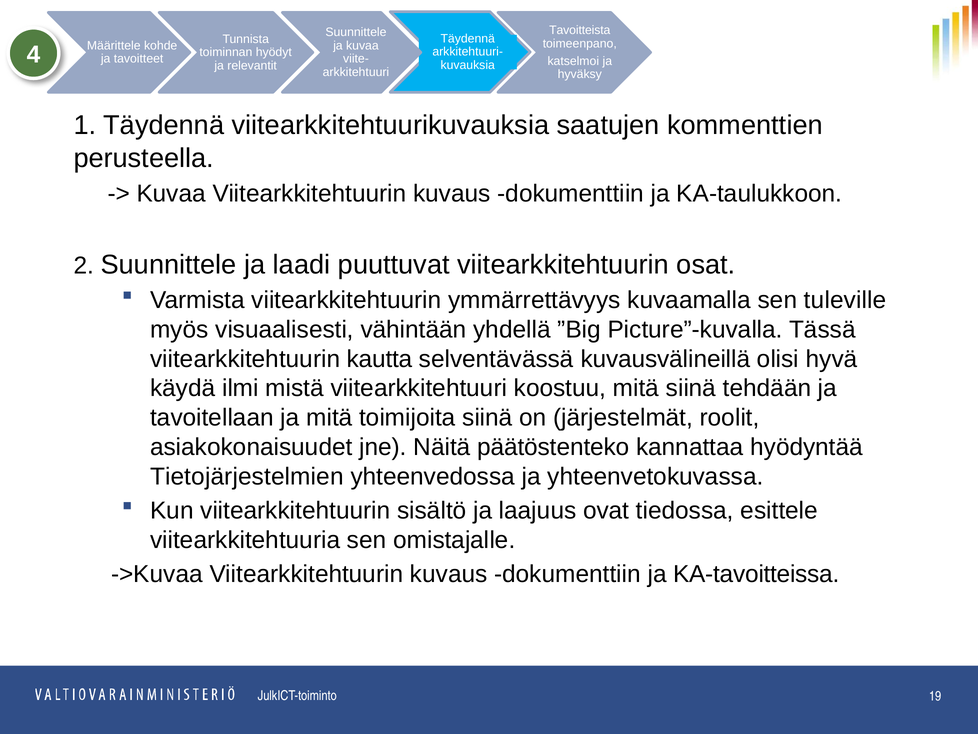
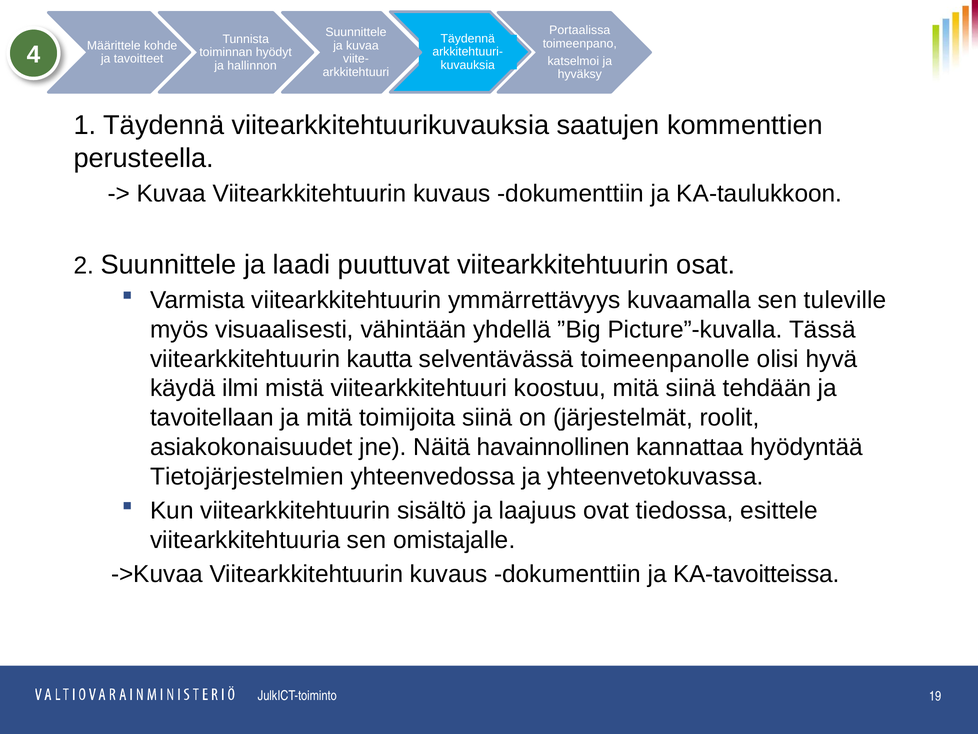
Tavoitteista: Tavoitteista -> Portaalissa
relevantit: relevantit -> hallinnon
kuvausvälineillä: kuvausvälineillä -> toimeenpanolle
päätöstenteko: päätöstenteko -> havainnollinen
